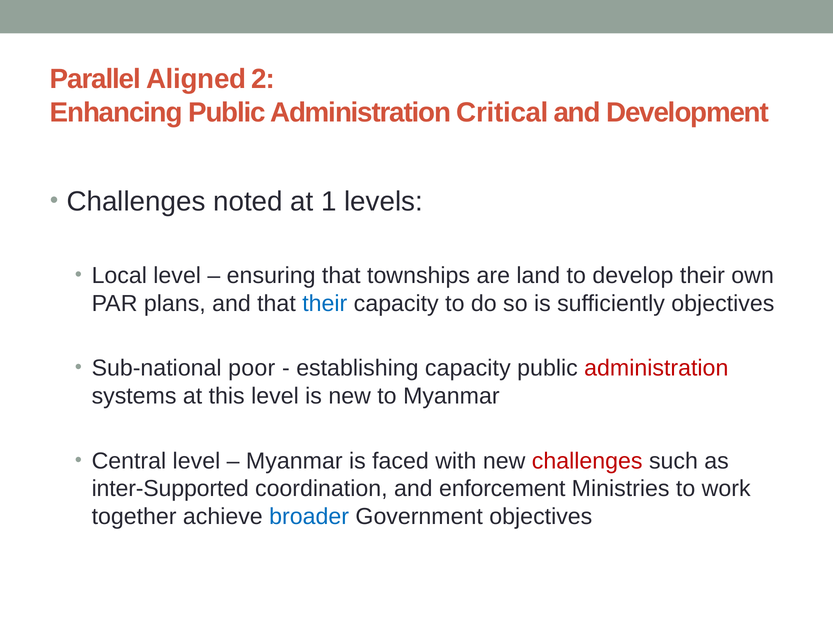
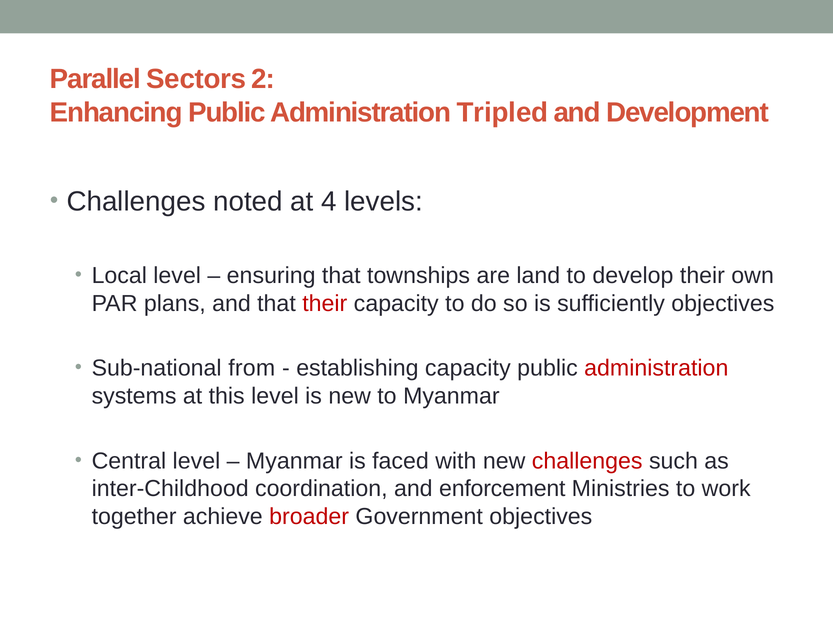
Aligned: Aligned -> Sectors
Critical: Critical -> Tripled
1: 1 -> 4
their at (325, 303) colour: blue -> red
poor: poor -> from
inter-Supported: inter-Supported -> inter-Childhood
broader colour: blue -> red
